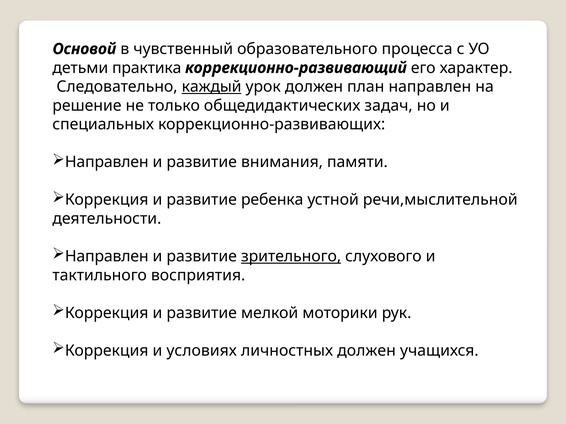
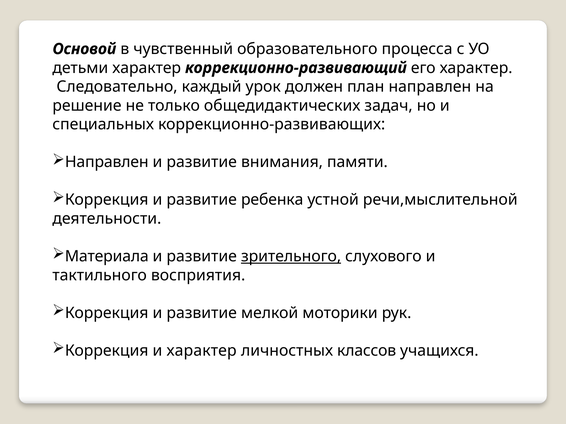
детьми практика: практика -> характер
каждый underline: present -> none
Направлен at (107, 257): Направлен -> Материала
и условиях: условиях -> характер
личностных должен: должен -> классов
